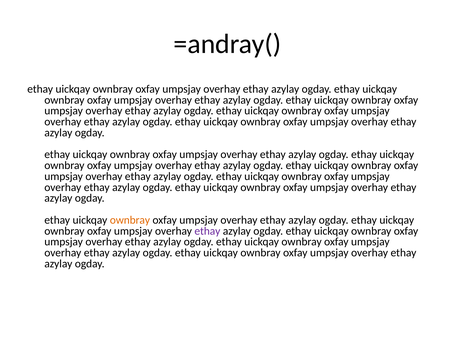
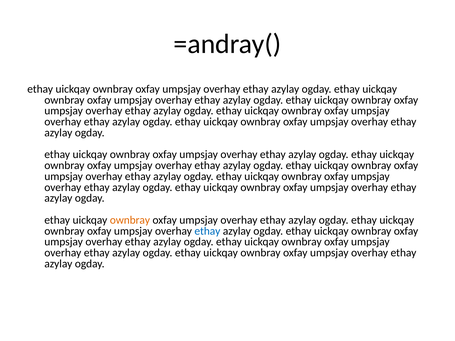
ethay at (207, 231) colour: purple -> blue
